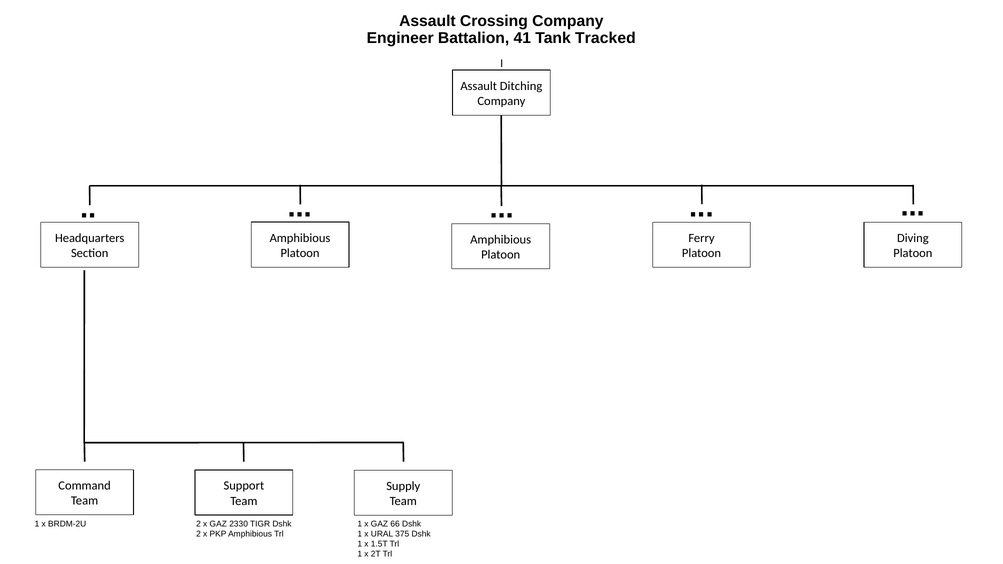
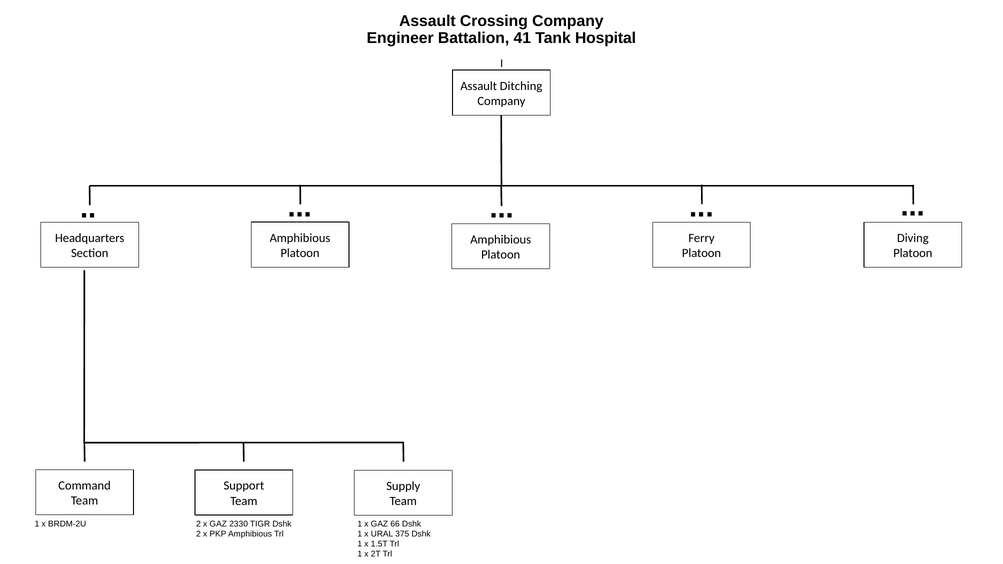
Tracked: Tracked -> Hospital
